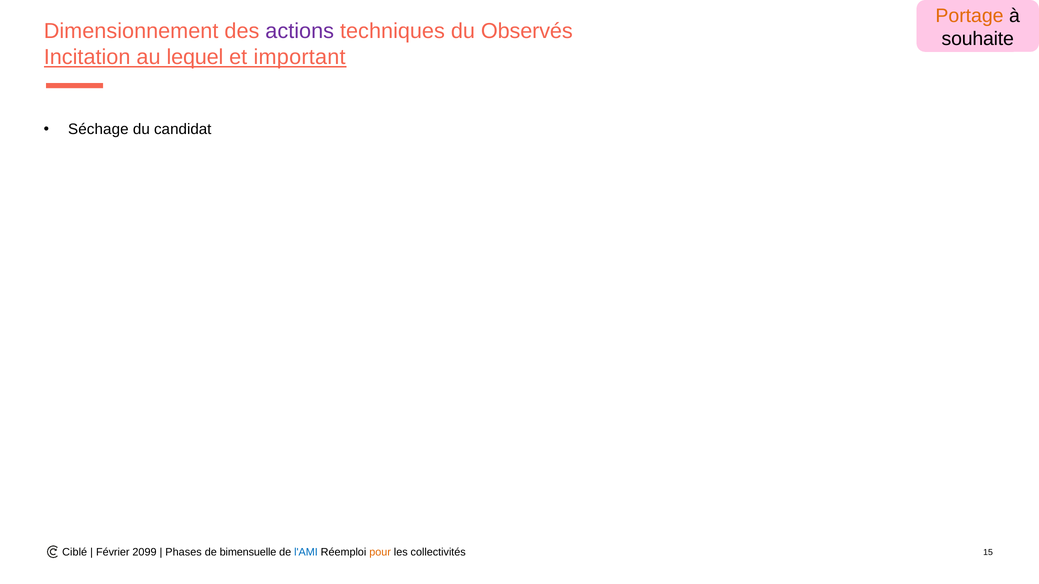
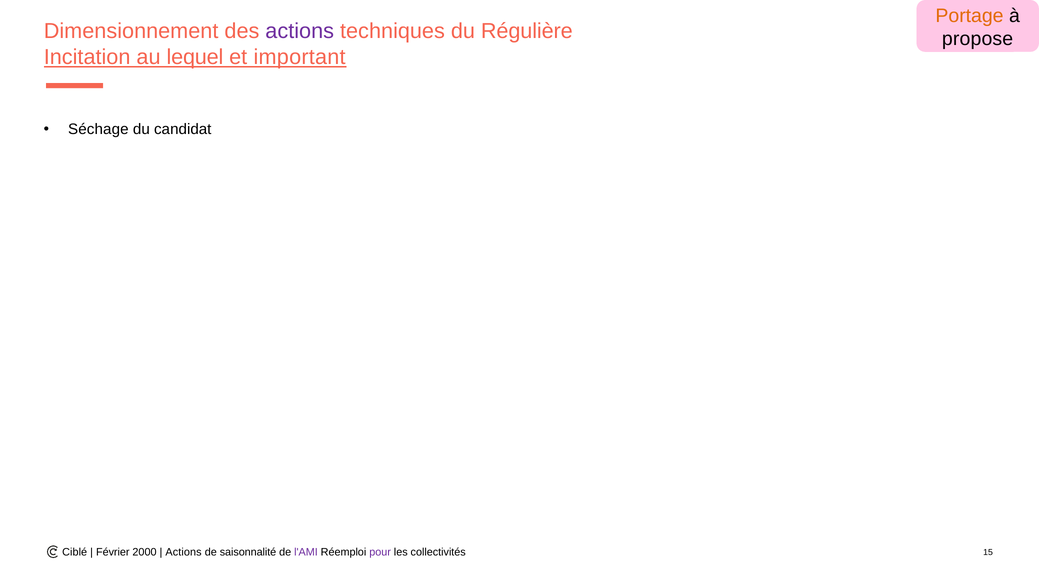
Observés: Observés -> Régulière
souhaite: souhaite -> propose
2099: 2099 -> 2000
Phases at (184, 553): Phases -> Actions
bimensuelle: bimensuelle -> saisonnalité
l'AMI colour: blue -> purple
pour colour: orange -> purple
